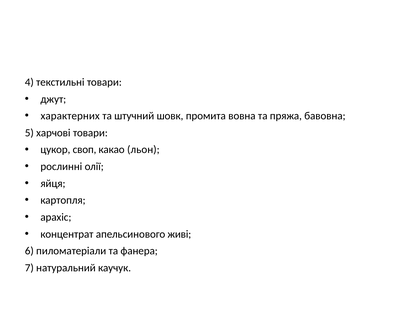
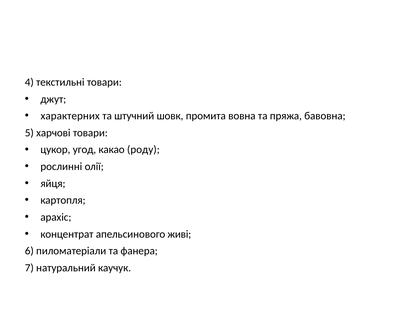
своп: своп -> угод
льон: льон -> роду
